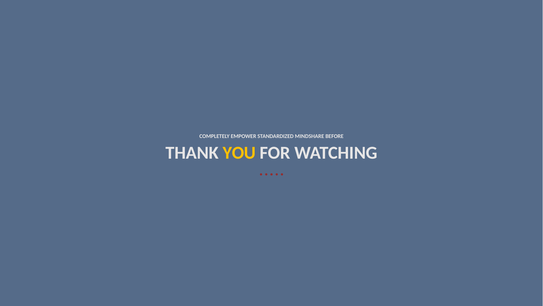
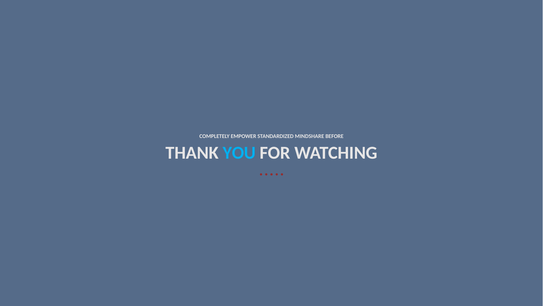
YOU colour: yellow -> light blue
